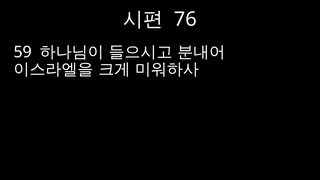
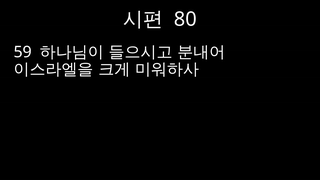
76: 76 -> 80
